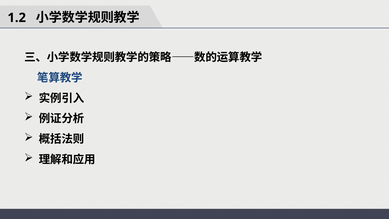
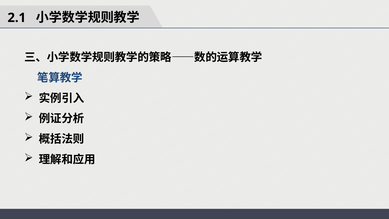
1.2: 1.2 -> 2.1
